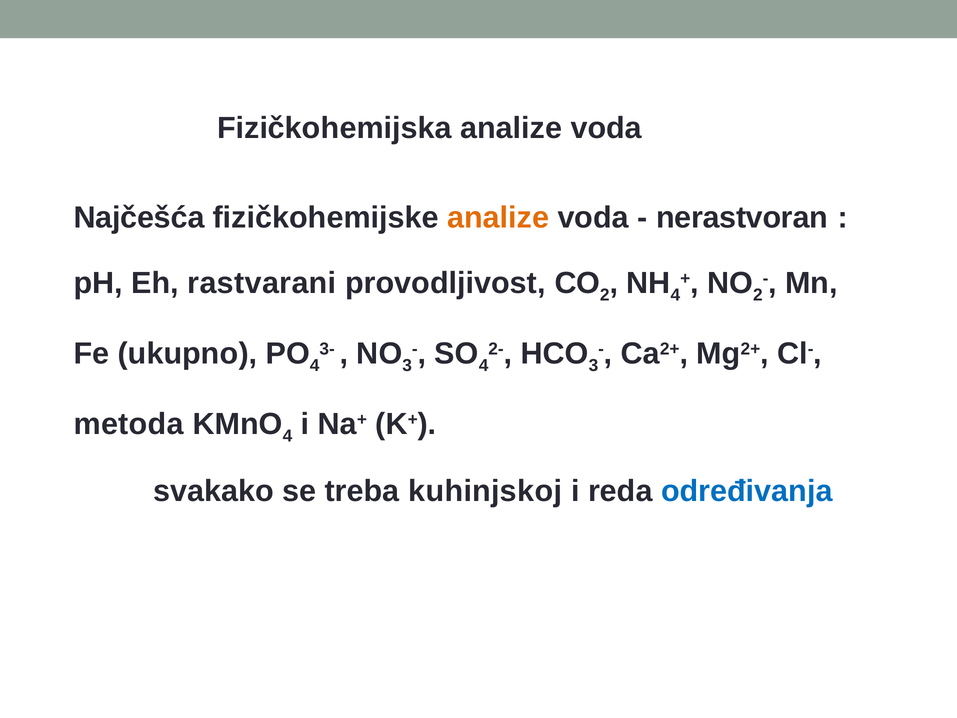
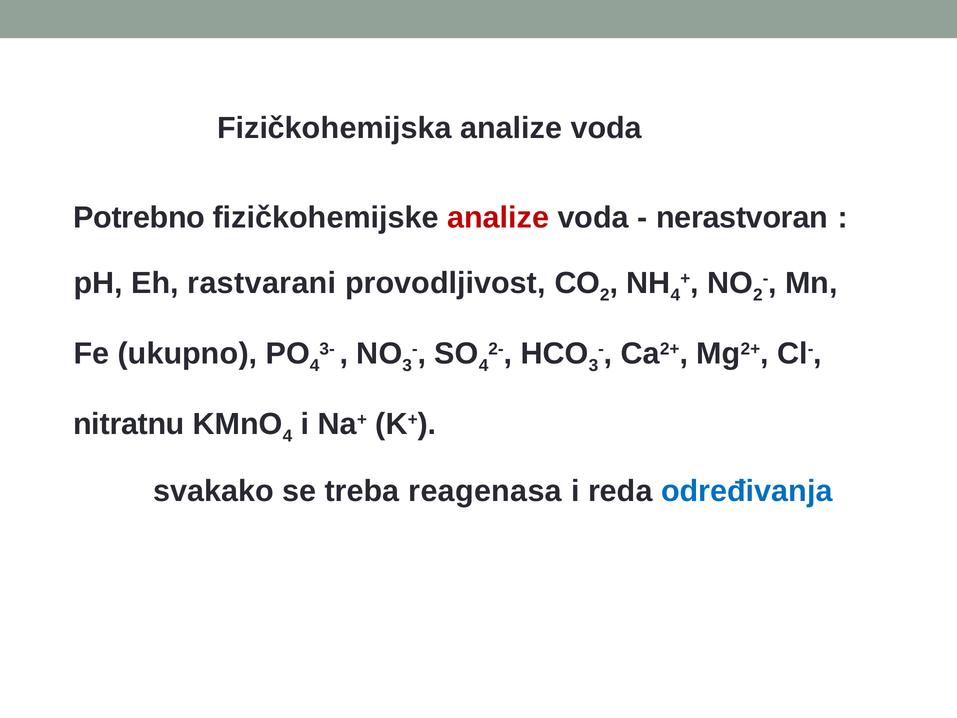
Najčešća: Najčešća -> Potrebno
analize at (498, 217) colour: orange -> red
metoda: metoda -> nitratnu
kuhinjskoj: kuhinjskoj -> reagenasa
